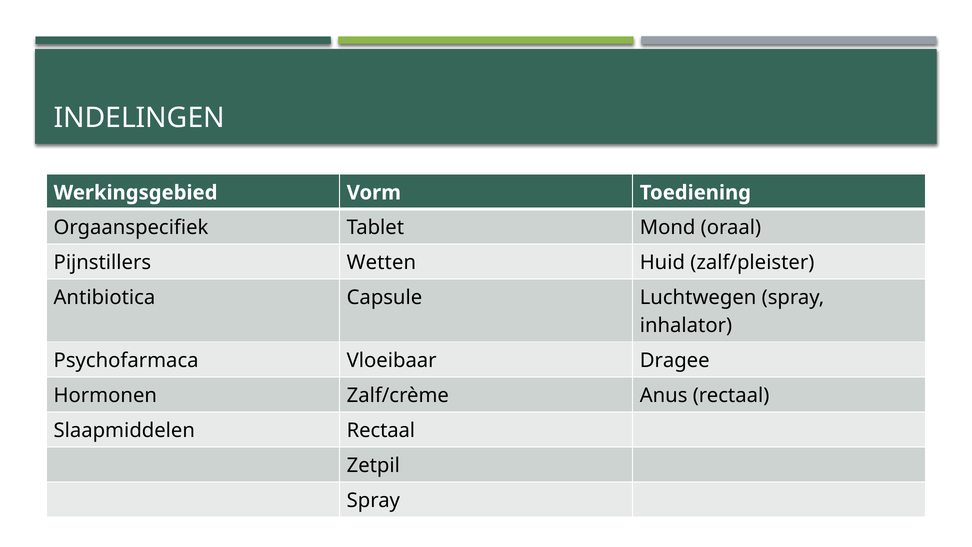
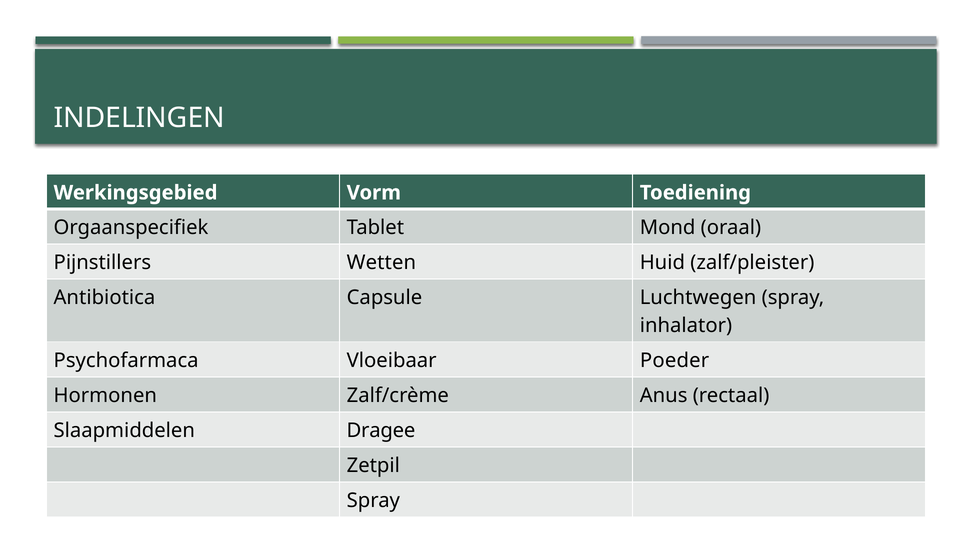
Dragee: Dragee -> Poeder
Slaapmiddelen Rectaal: Rectaal -> Dragee
